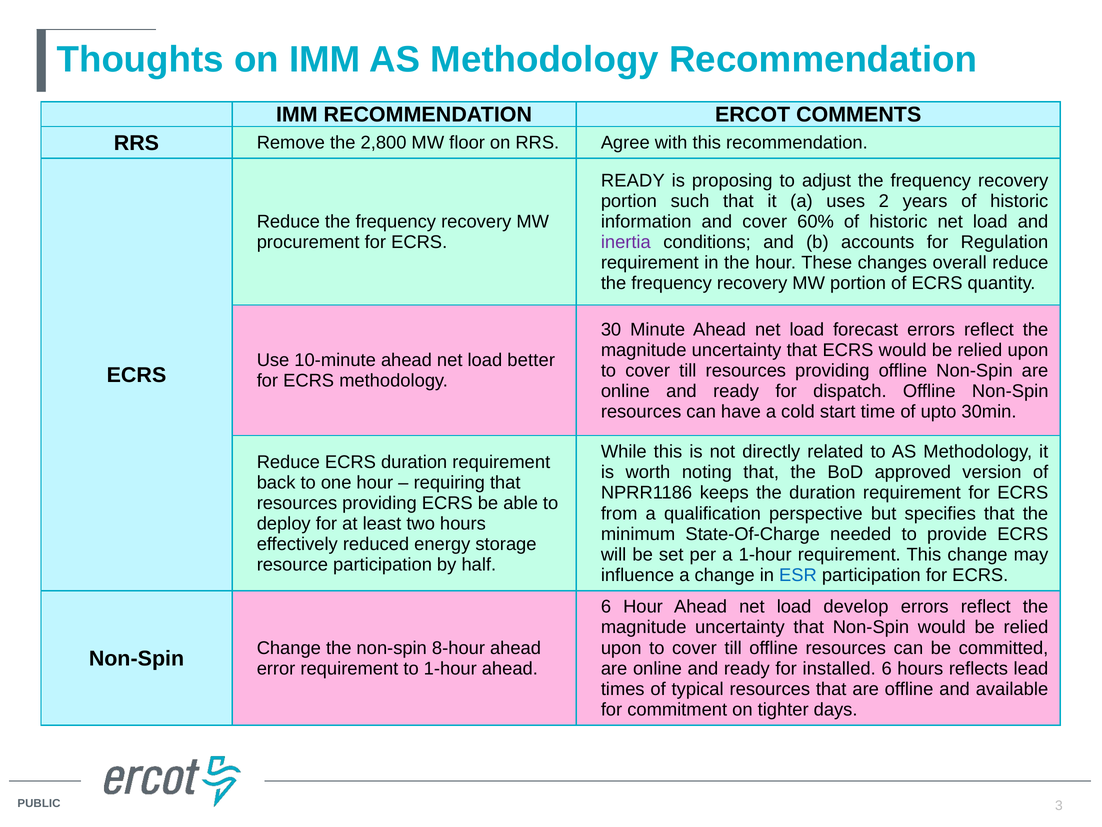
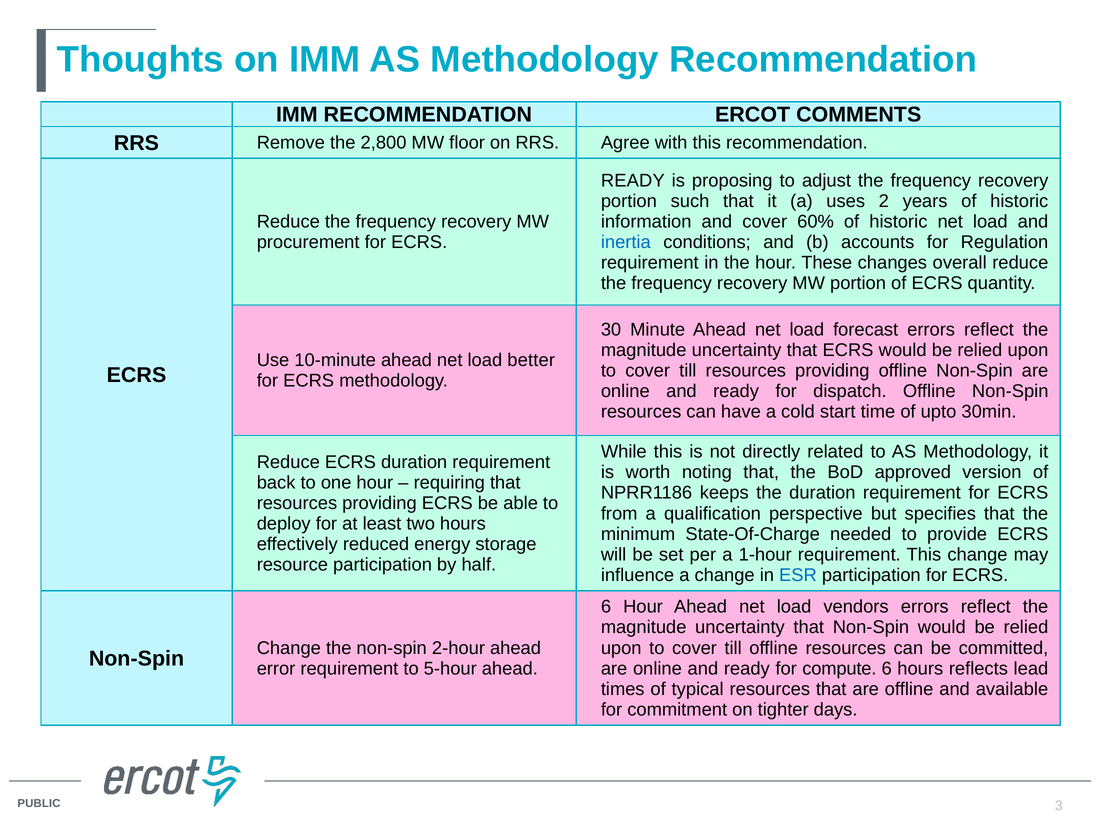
inertia colour: purple -> blue
develop: develop -> vendors
8-hour: 8-hour -> 2-hour
to 1-hour: 1-hour -> 5-hour
installed: installed -> compute
